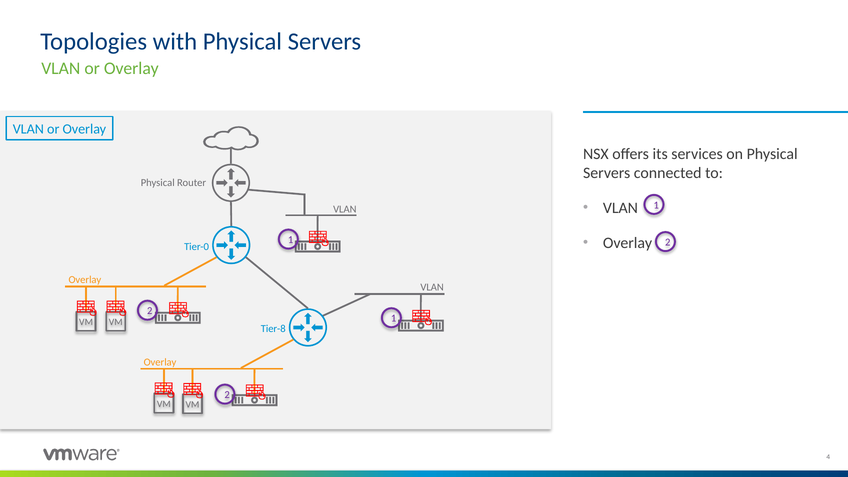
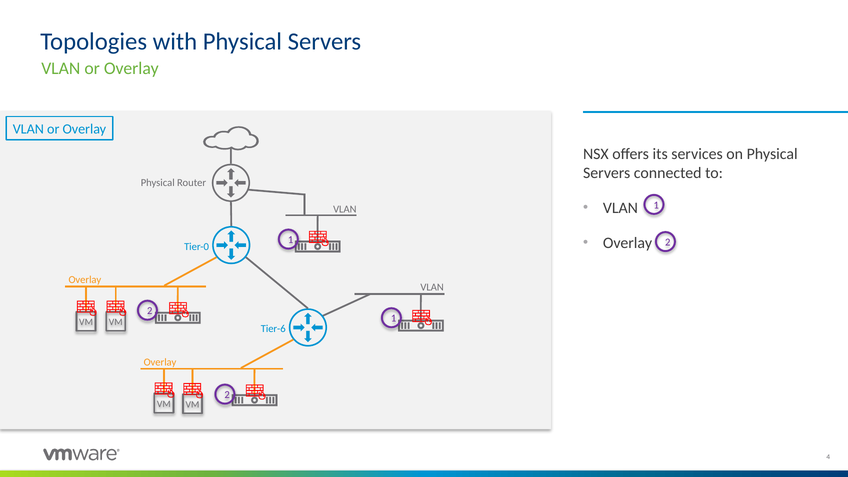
Tier-8: Tier-8 -> Tier-6
